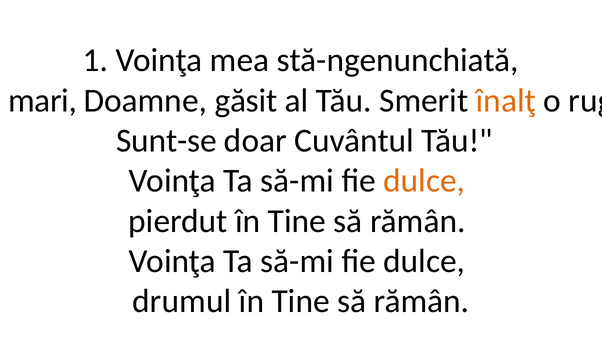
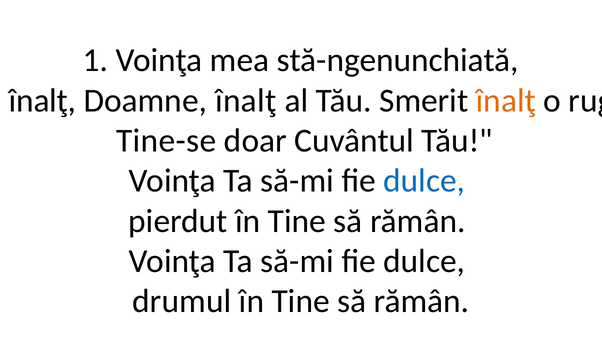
mari at (43, 100): mari -> înalţ
Doamne găsit: găsit -> înalţ
Sunt-se: Sunt-se -> Tine-se
dulce at (424, 181) colour: orange -> blue
